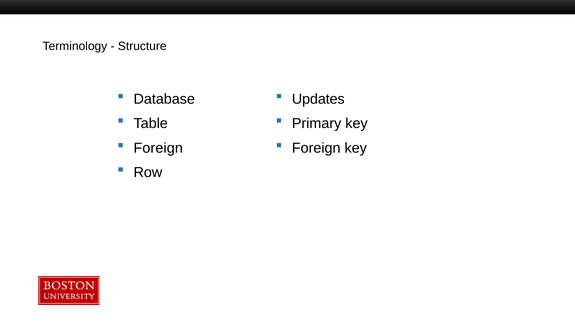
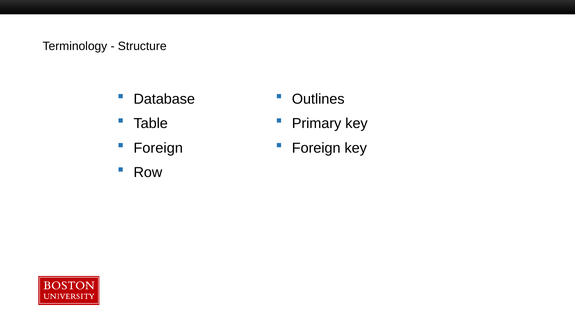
Updates: Updates -> Outlines
